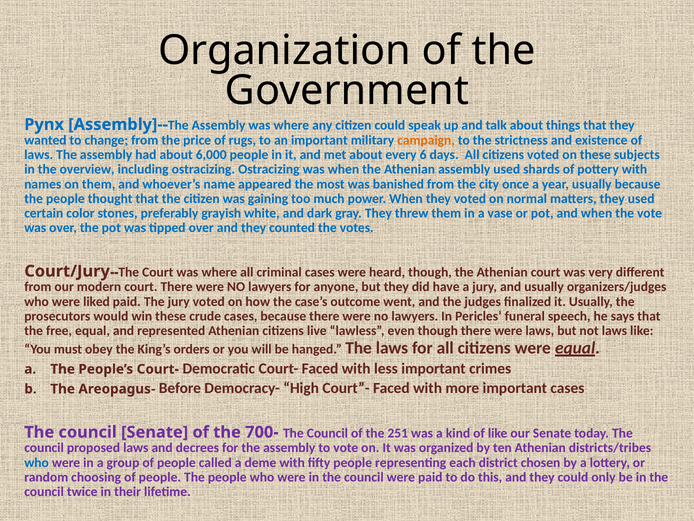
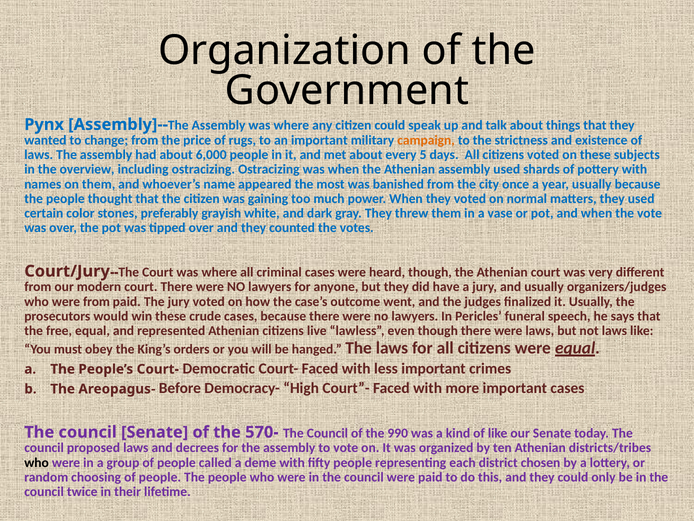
6: 6 -> 5
were liked: liked -> from
700-: 700- -> 570-
251: 251 -> 990
who at (37, 462) colour: blue -> black
